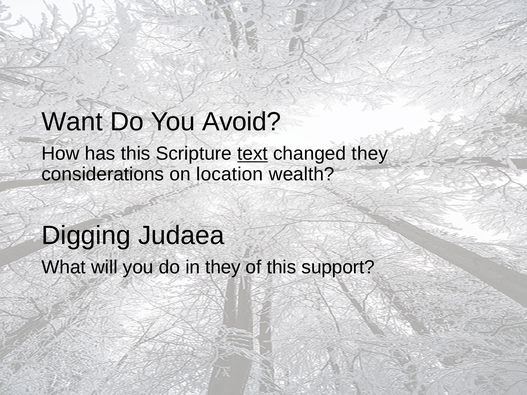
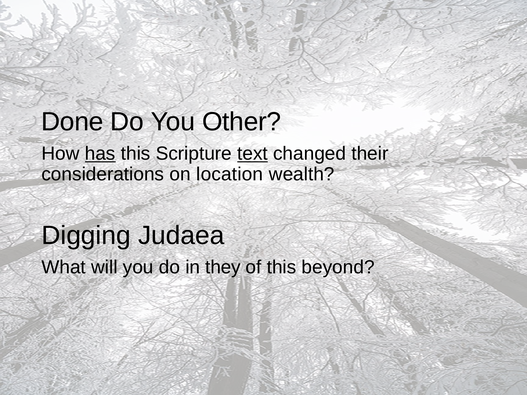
Want: Want -> Done
Avoid: Avoid -> Other
has underline: none -> present
changed they: they -> their
support: support -> beyond
